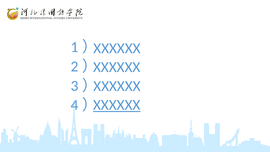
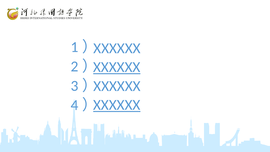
XXXXXX at (117, 67) underline: none -> present
